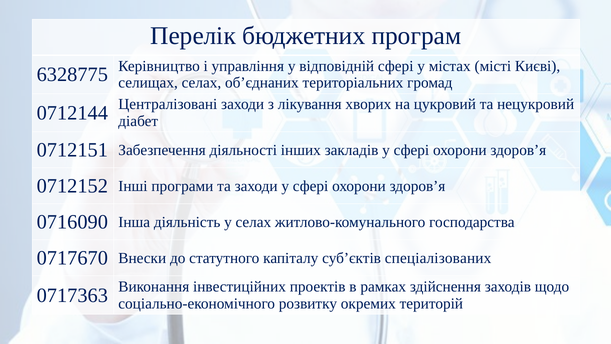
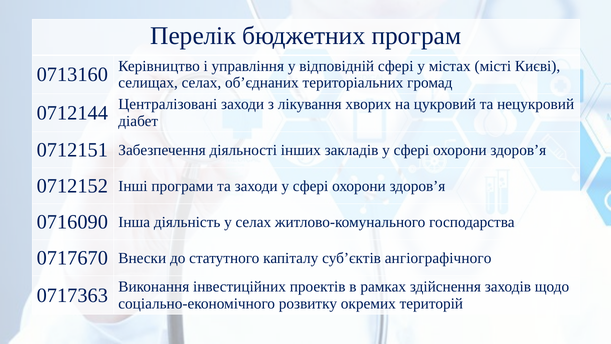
6328775: 6328775 -> 0713160
спеціалізованих: спеціалізованих -> ангіографічного
